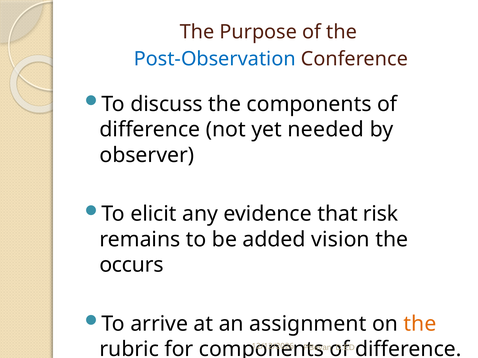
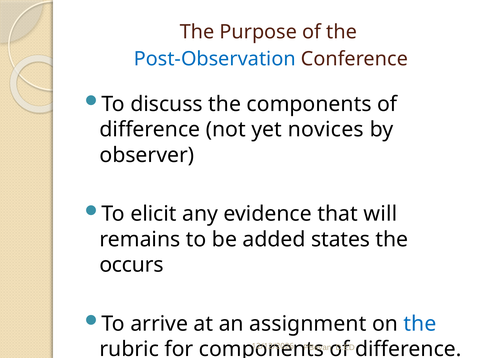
needed: needed -> novices
risk: risk -> will
vision: vision -> states
the at (420, 324) colour: orange -> blue
